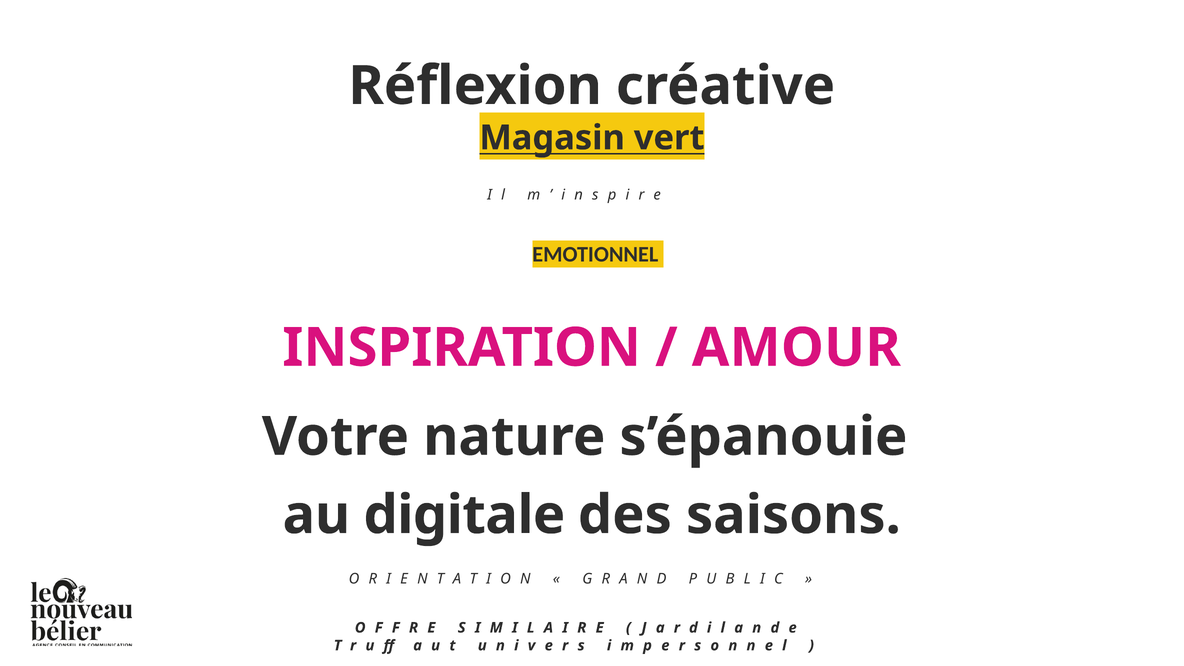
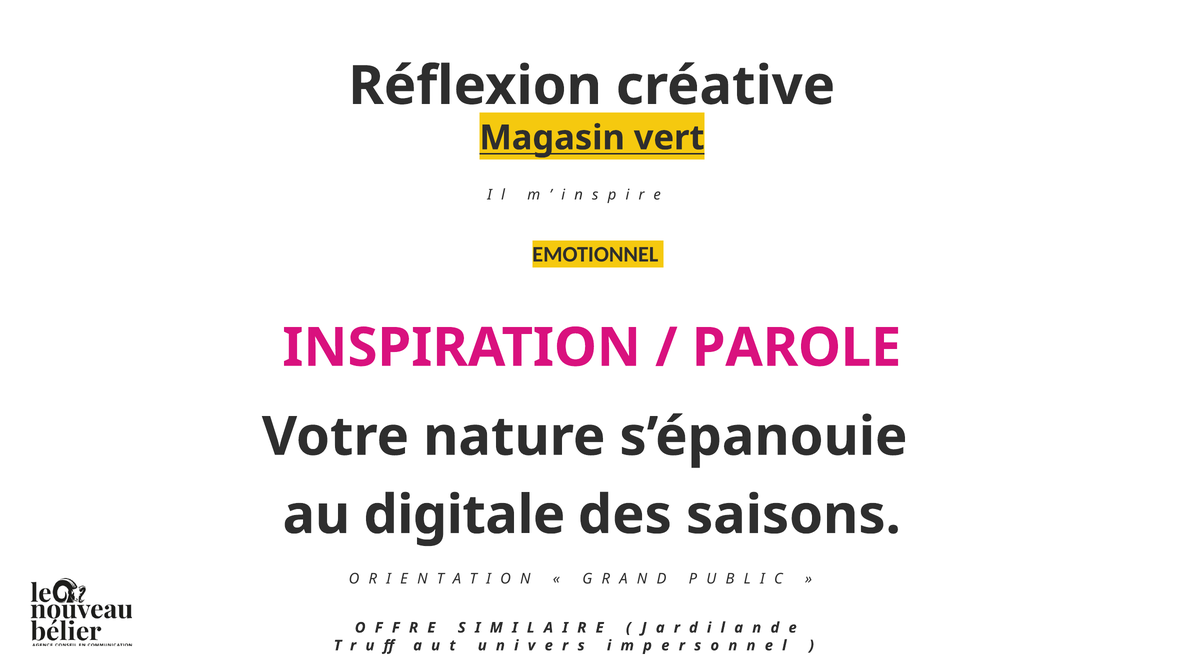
AMOUR: AMOUR -> PAROLE
